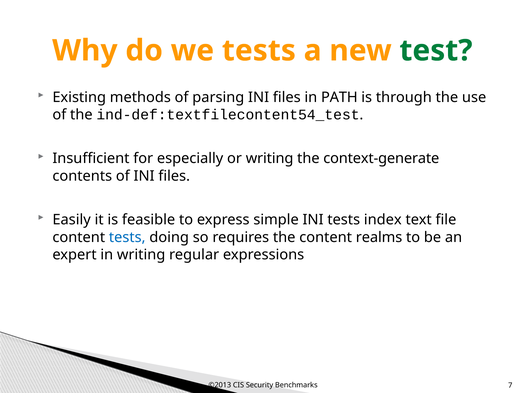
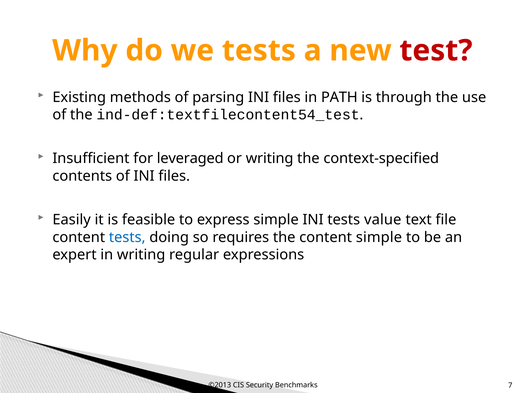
test colour: green -> red
especially: especially -> leveraged
context-generate: context-generate -> context-specified
index: index -> value
content realms: realms -> simple
